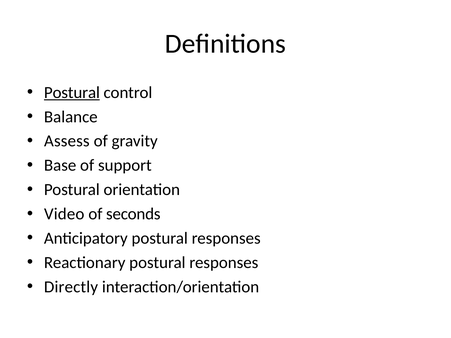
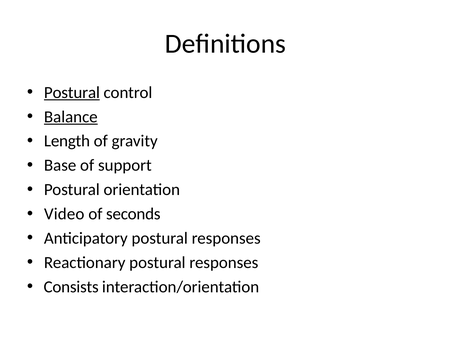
Balance underline: none -> present
Assess: Assess -> Length
Directly: Directly -> Consists
